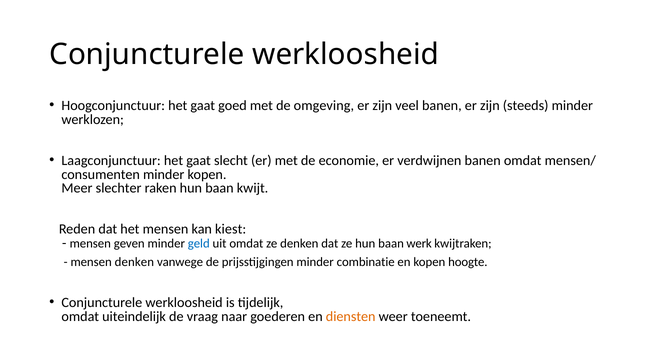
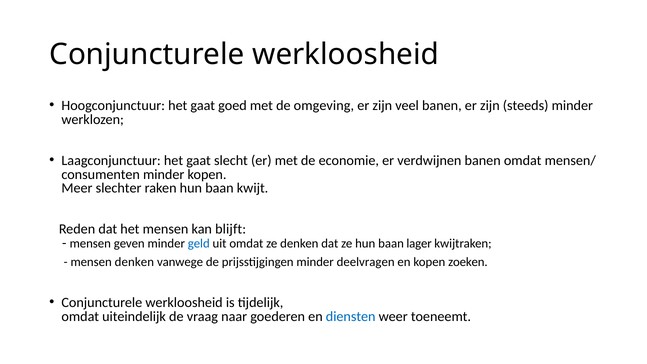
kiest: kiest -> blijft
werk: werk -> lager
combinatie: combinatie -> deelvragen
hoogte: hoogte -> zoeken
diensten colour: orange -> blue
